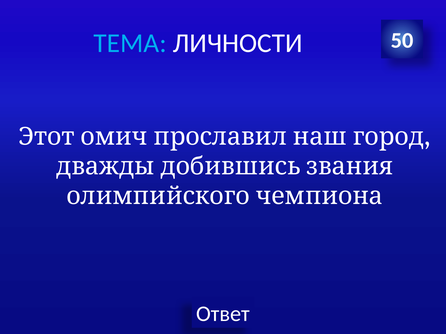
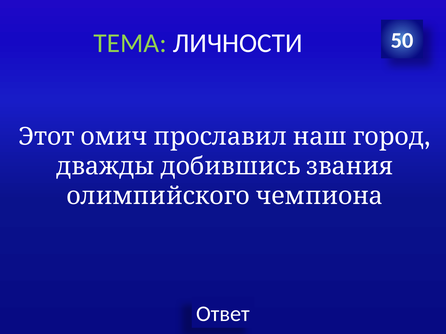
ТЕМА colour: light blue -> light green
